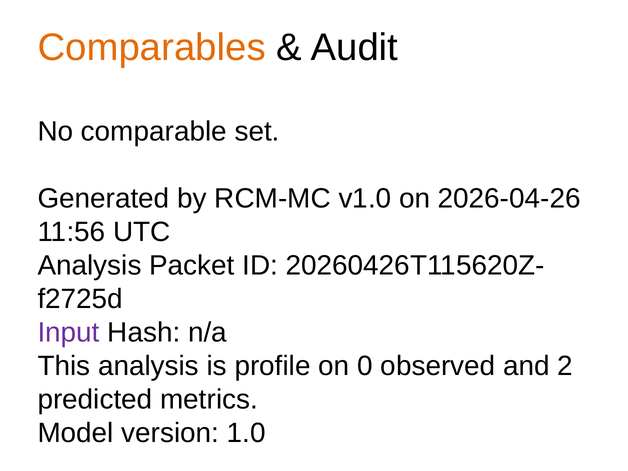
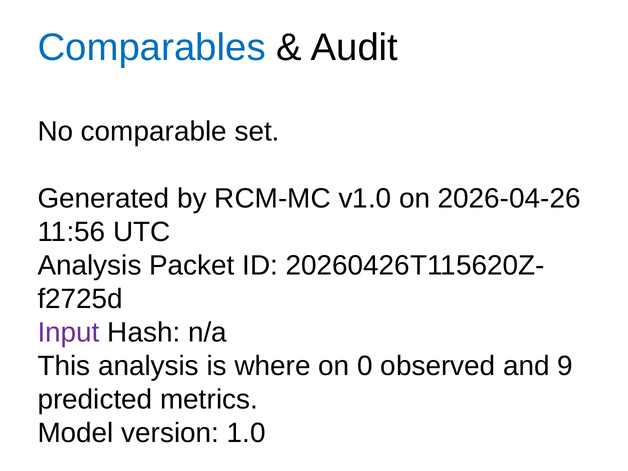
Comparables colour: orange -> blue
profile: profile -> where
2: 2 -> 9
